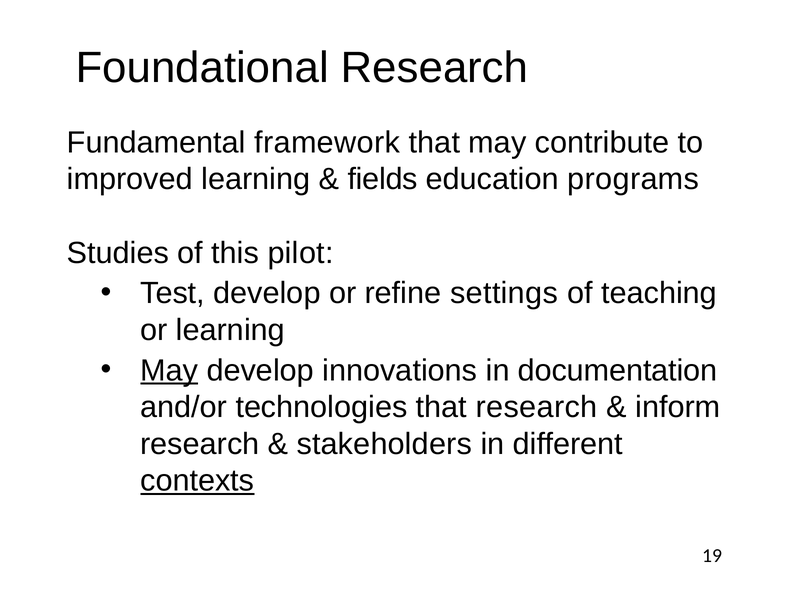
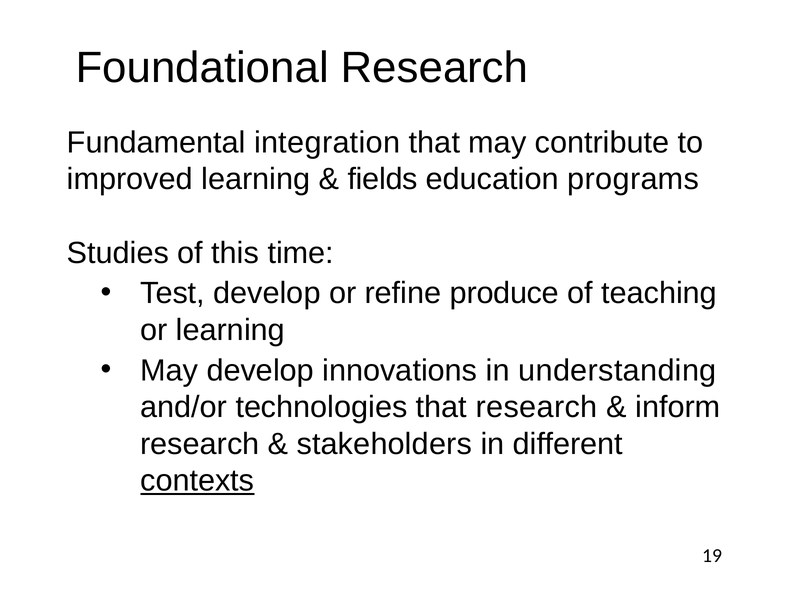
framework: framework -> integration
pilot: pilot -> time
settings: settings -> produce
May at (169, 371) underline: present -> none
documentation: documentation -> understanding
